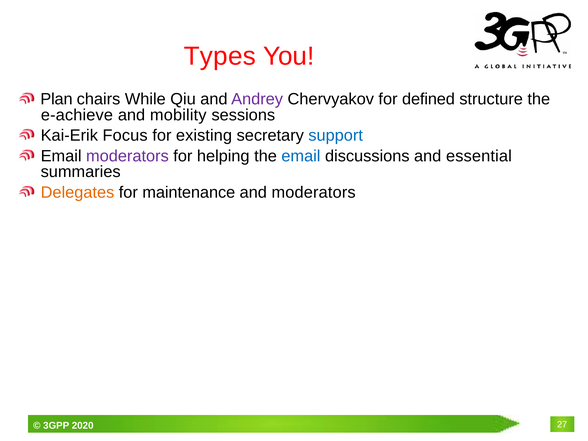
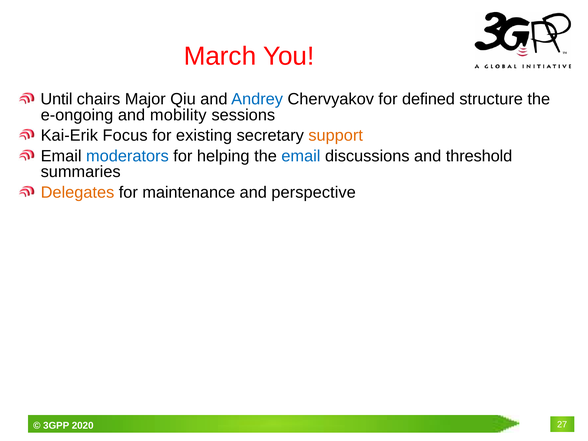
Types: Types -> March
Plan: Plan -> Until
While: While -> Major
Andrey colour: purple -> blue
e-achieve: e-achieve -> e-ongoing
support colour: blue -> orange
moderators at (127, 156) colour: purple -> blue
essential: essential -> threshold
and moderators: moderators -> perspective
